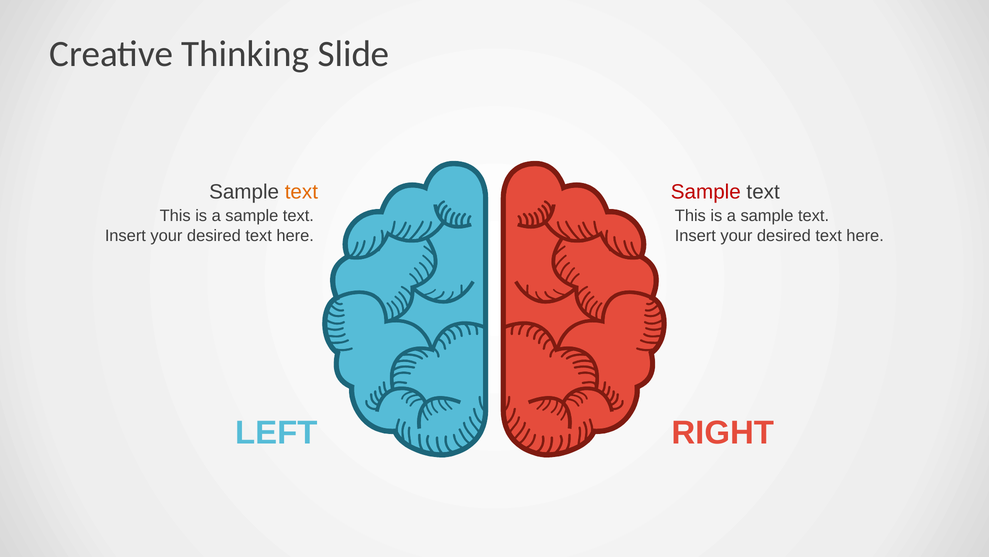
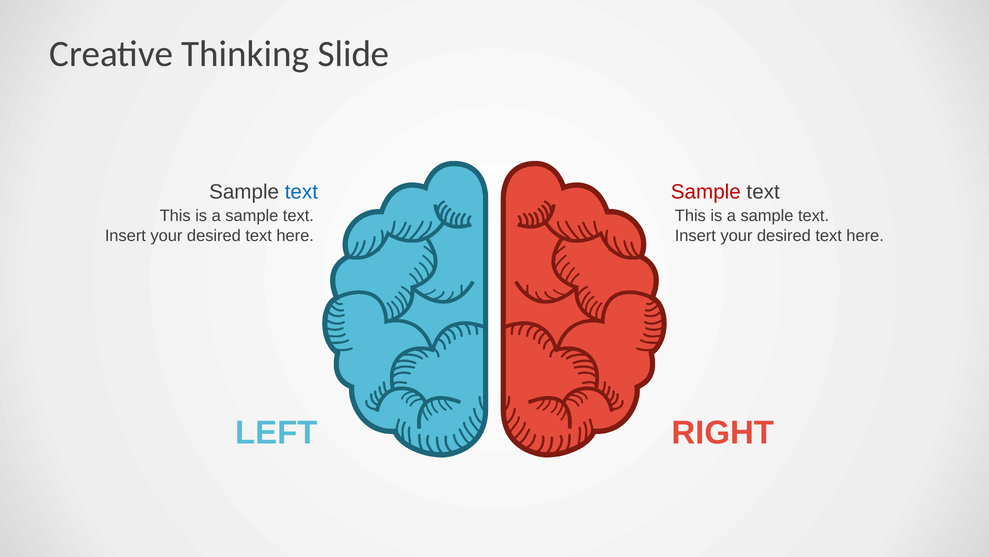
text at (301, 192) colour: orange -> blue
